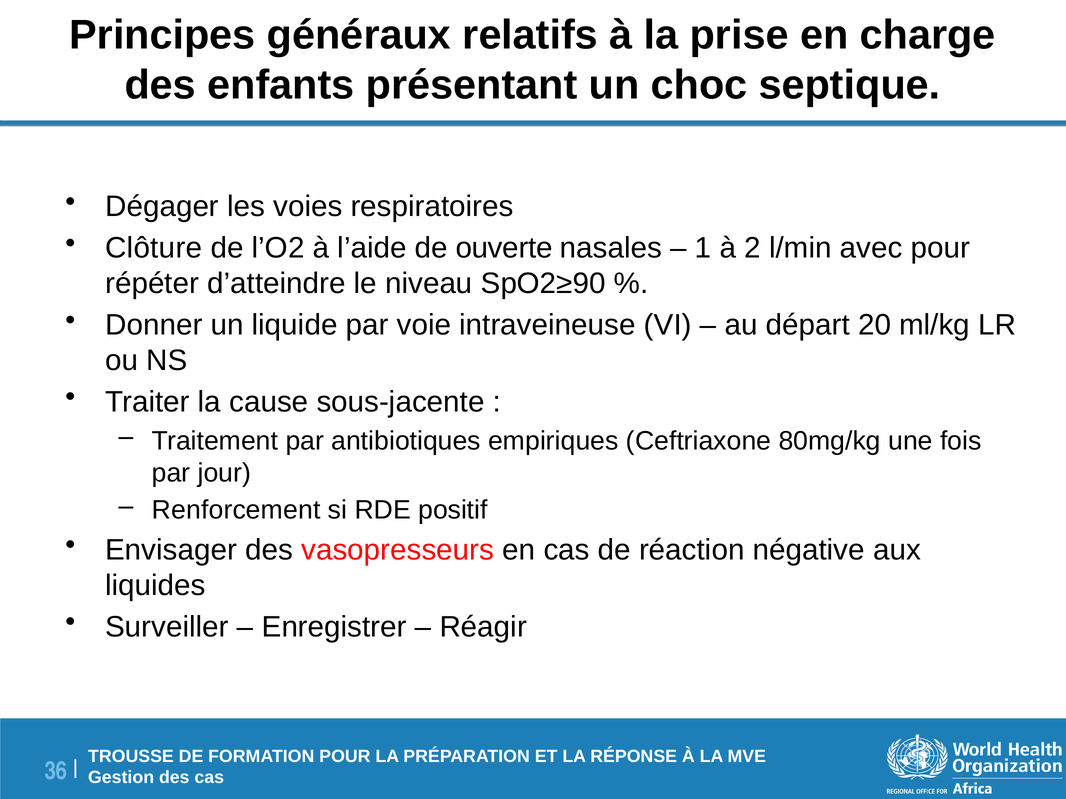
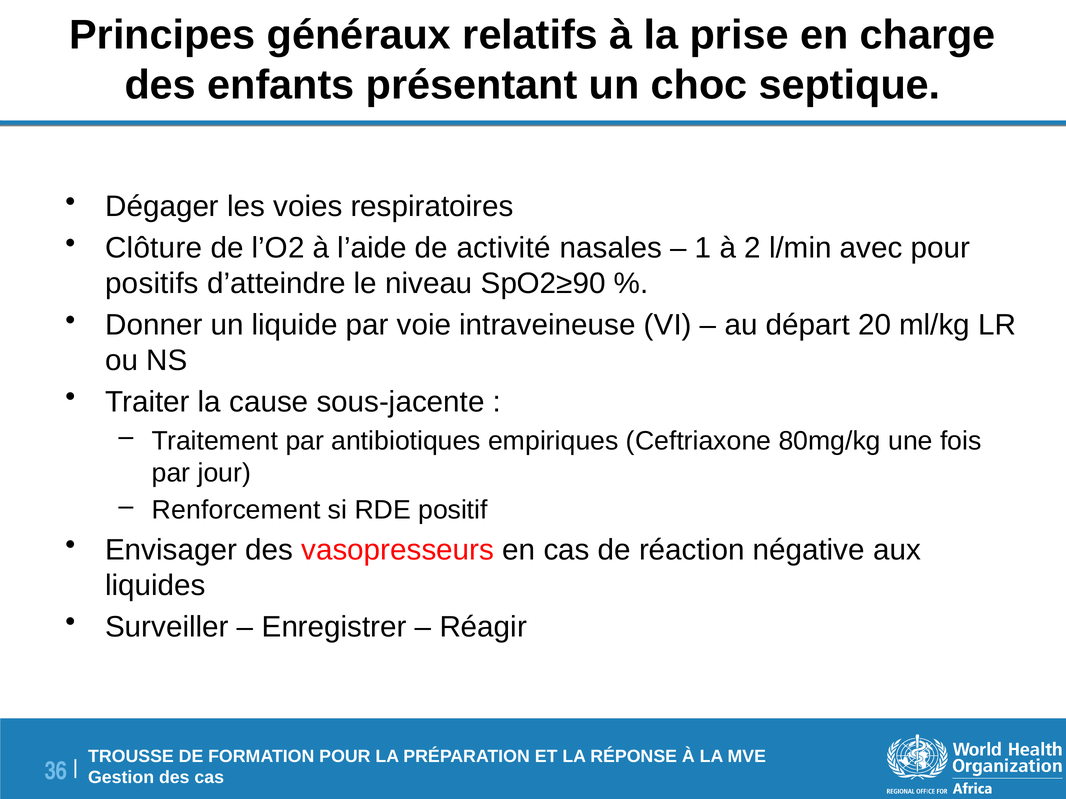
ouverte: ouverte -> activité
répéter: répéter -> positifs
